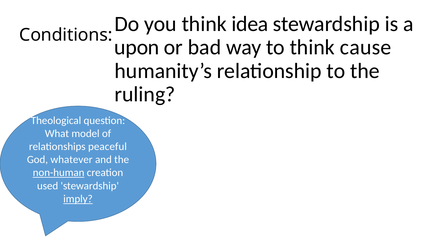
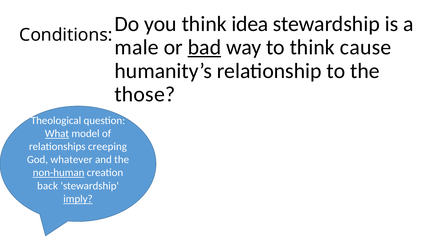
upon: upon -> male
bad underline: none -> present
ruling: ruling -> those
What underline: none -> present
peaceful: peaceful -> creeping
used: used -> back
